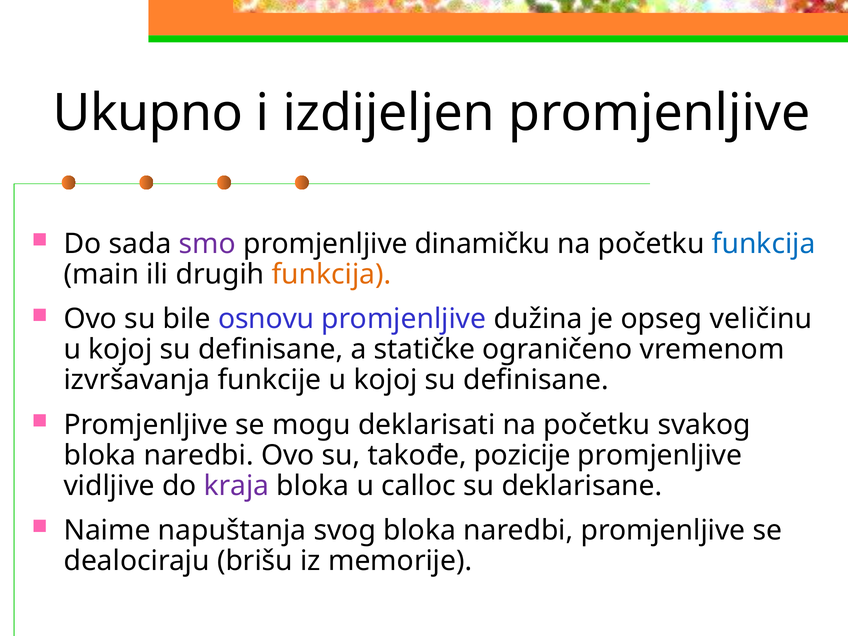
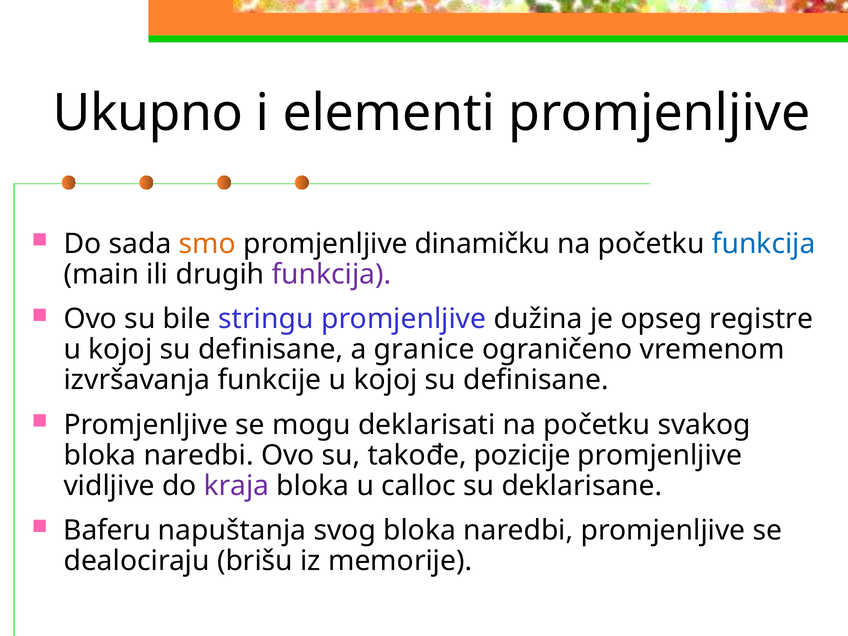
izdijeljen: izdijeljen -> elementi
smo colour: purple -> orange
funkcija at (331, 274) colour: orange -> purple
osnovu: osnovu -> stringu
veličinu: veličinu -> registre
statičke: statičke -> granice
Naime: Naime -> Baferu
